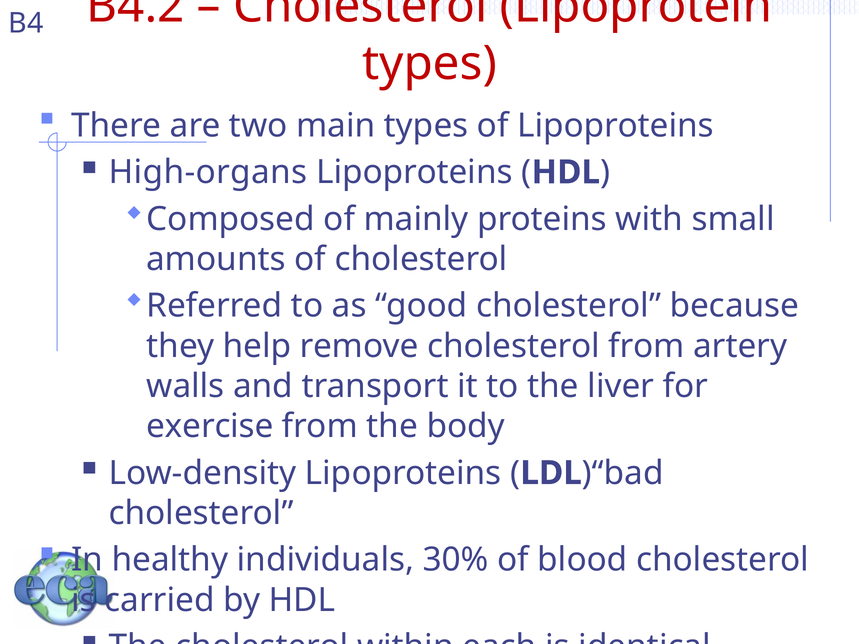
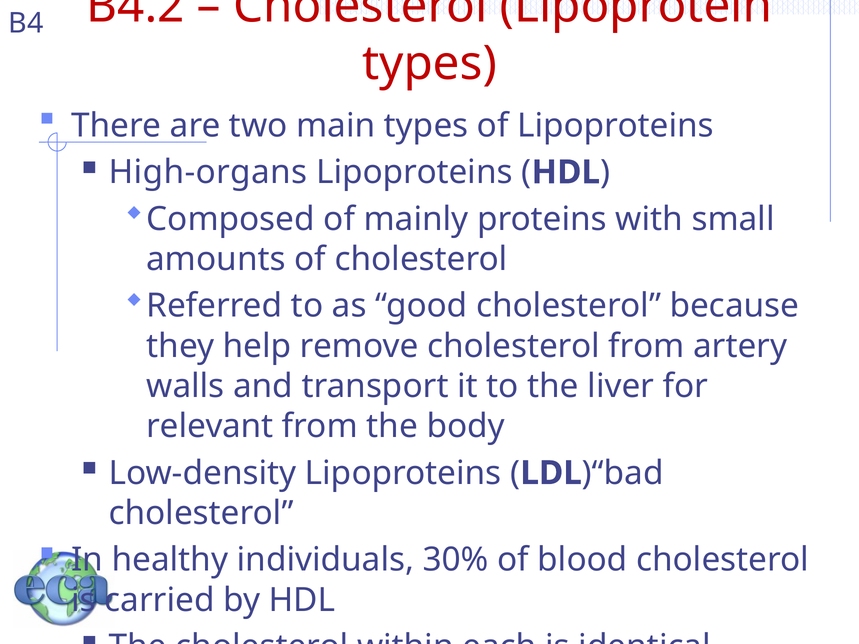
exercise: exercise -> relevant
